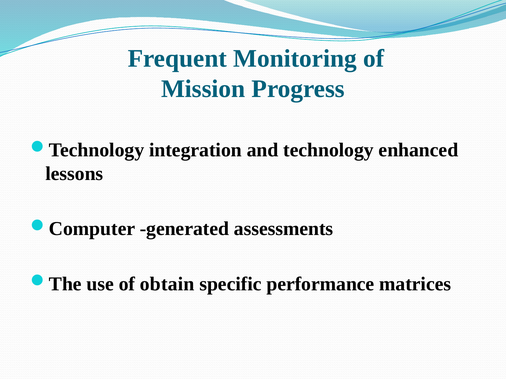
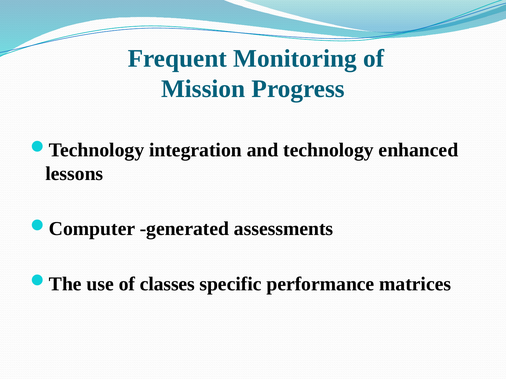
obtain: obtain -> classes
